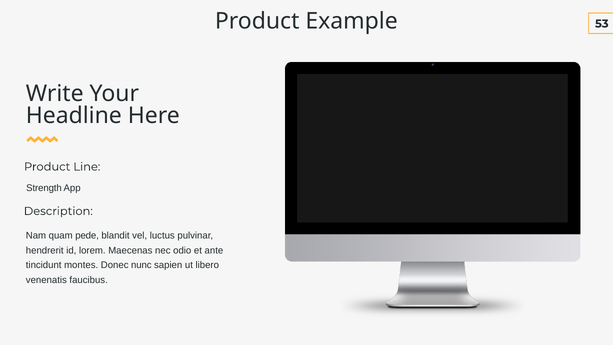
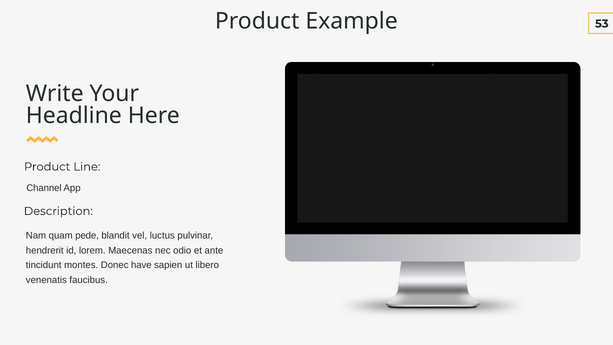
Strength: Strength -> Channel
nunc: nunc -> have
